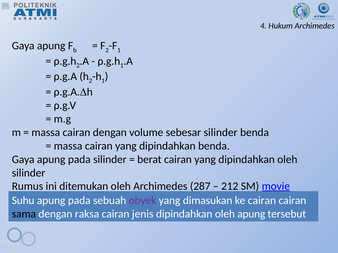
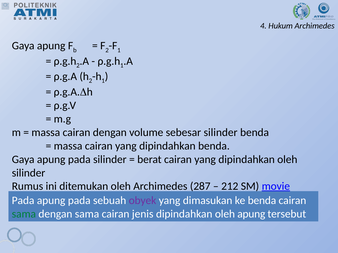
Suhu at (23, 201): Suhu -> Pada
ke cairan: cairan -> benda
sama at (24, 214) colour: black -> green
dengan raksa: raksa -> sama
